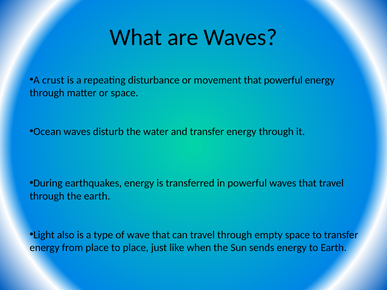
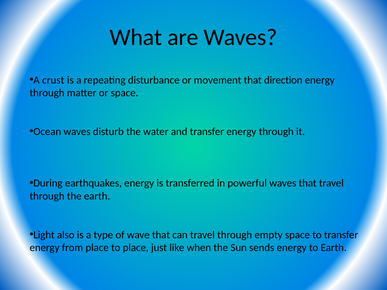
that powerful: powerful -> direction
